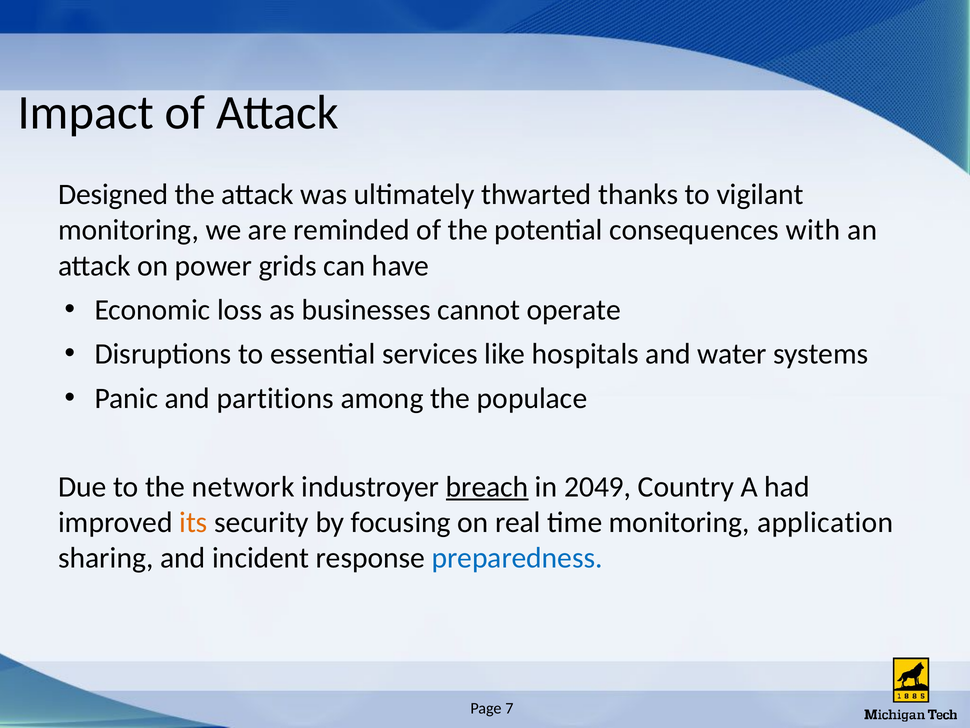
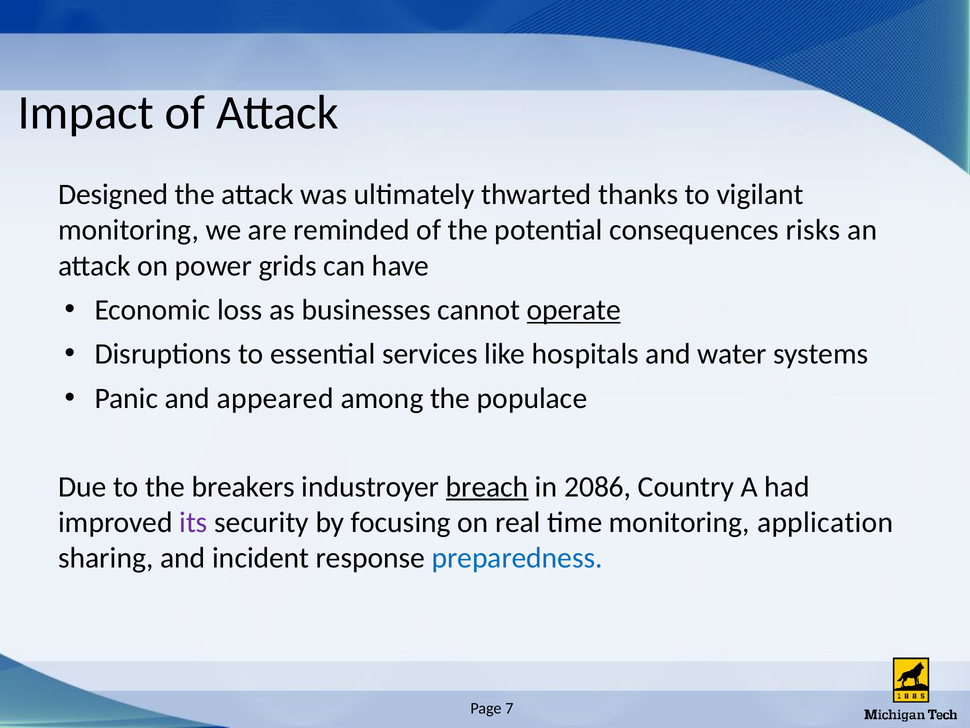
with: with -> risks
operate underline: none -> present
partitions: partitions -> appeared
network: network -> breakers
2049: 2049 -> 2086
its colour: orange -> purple
